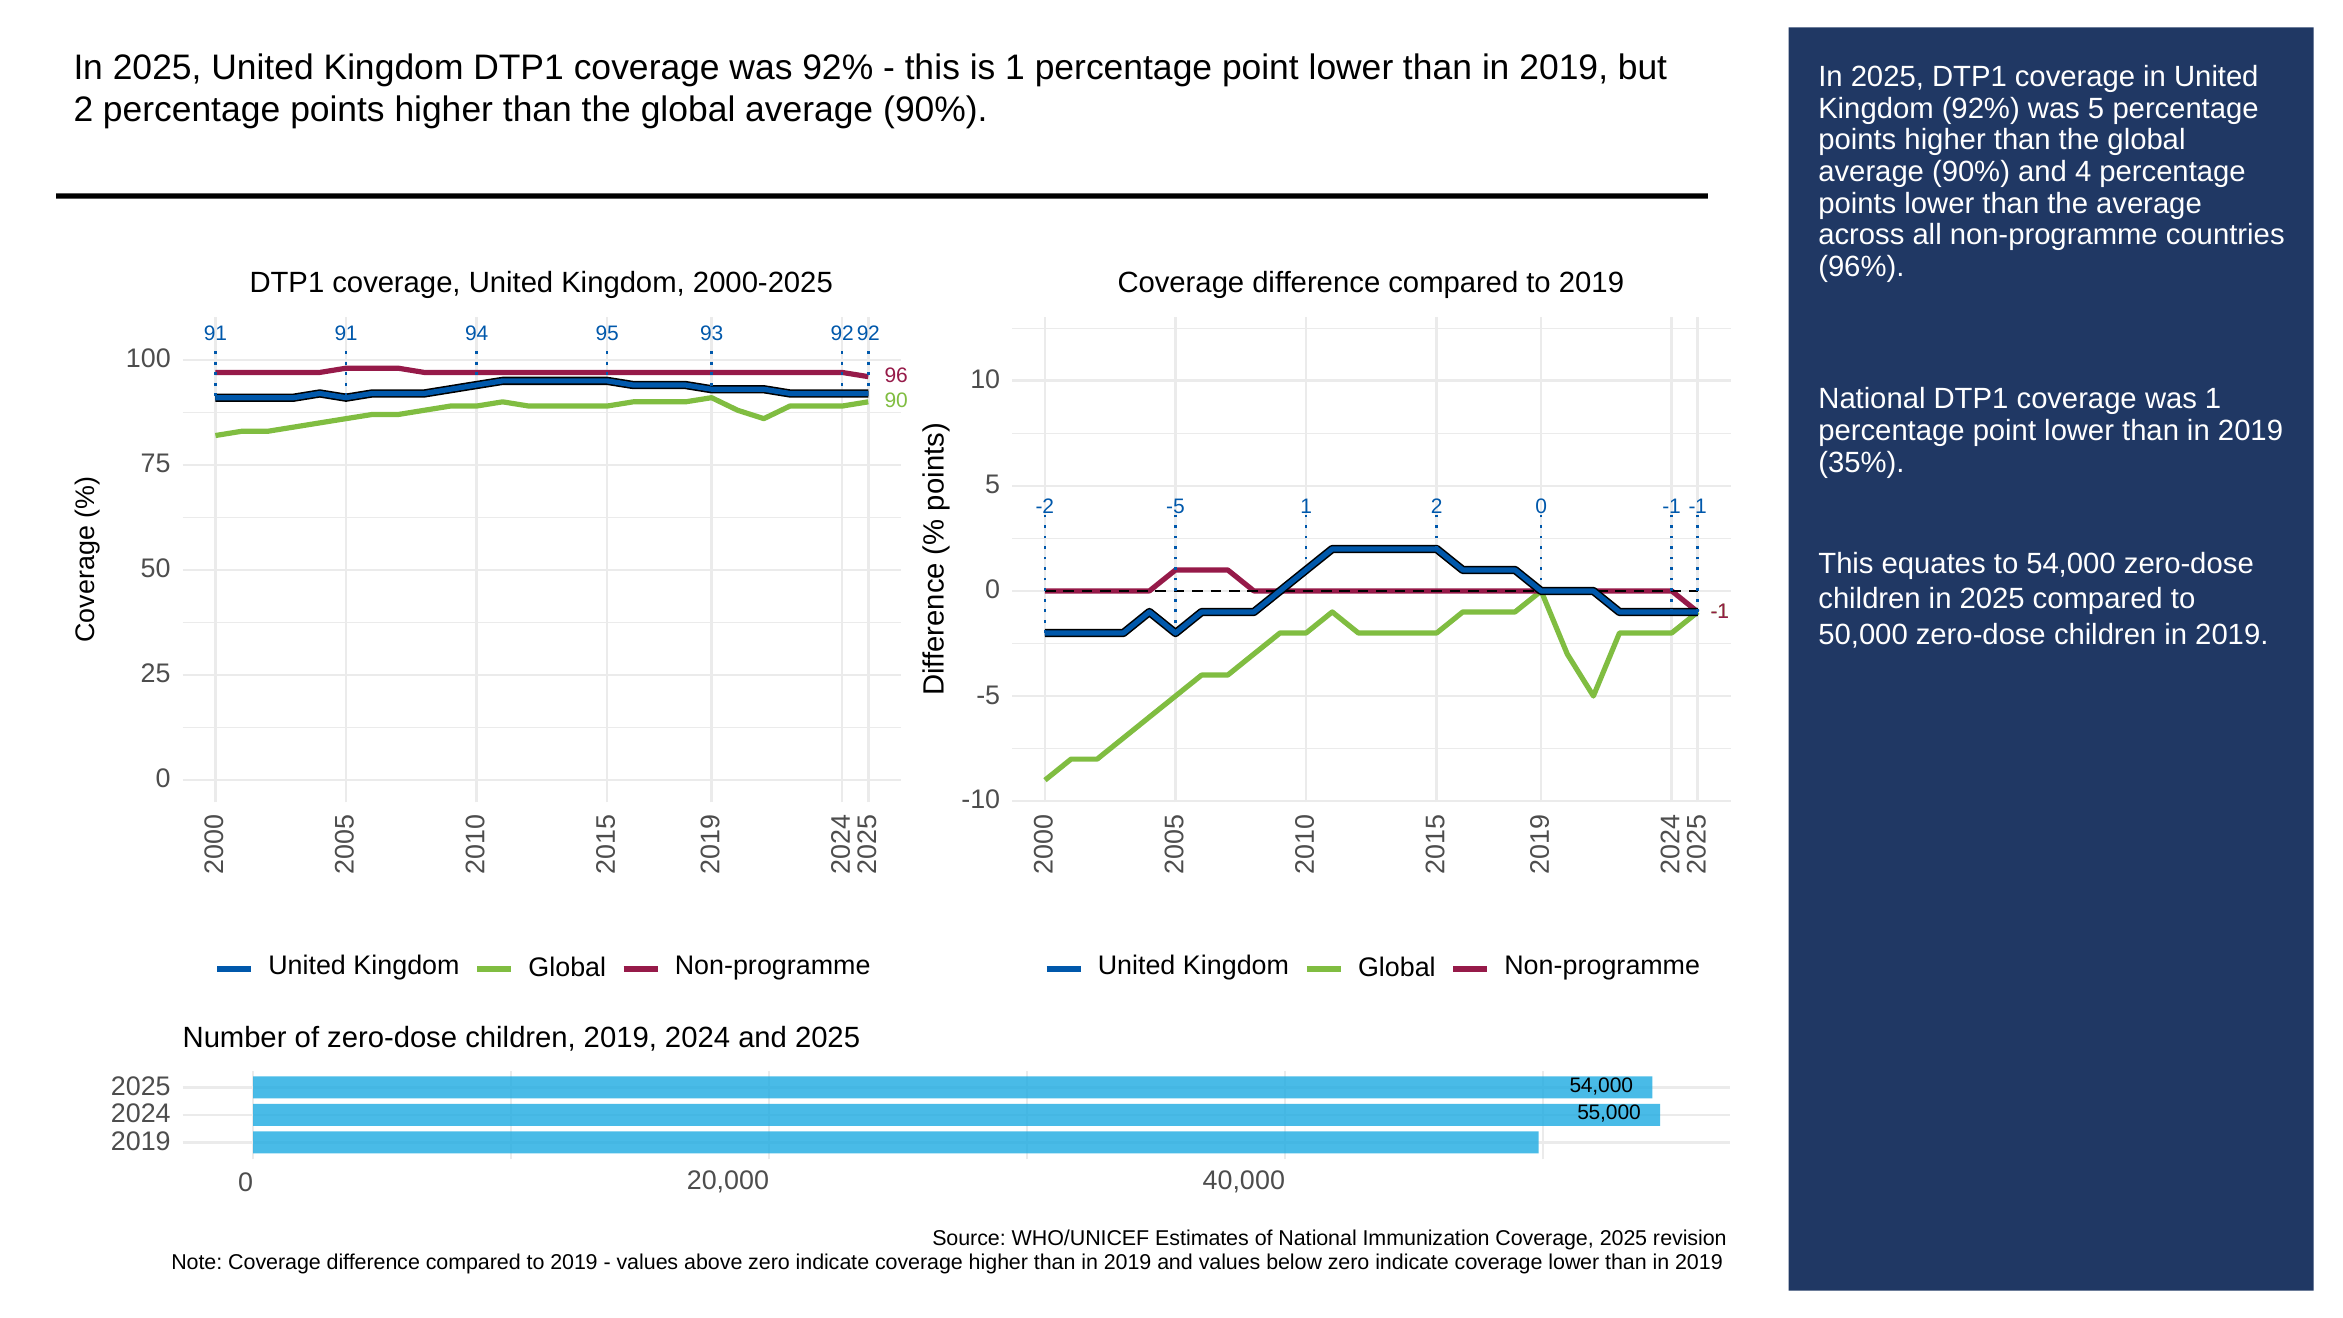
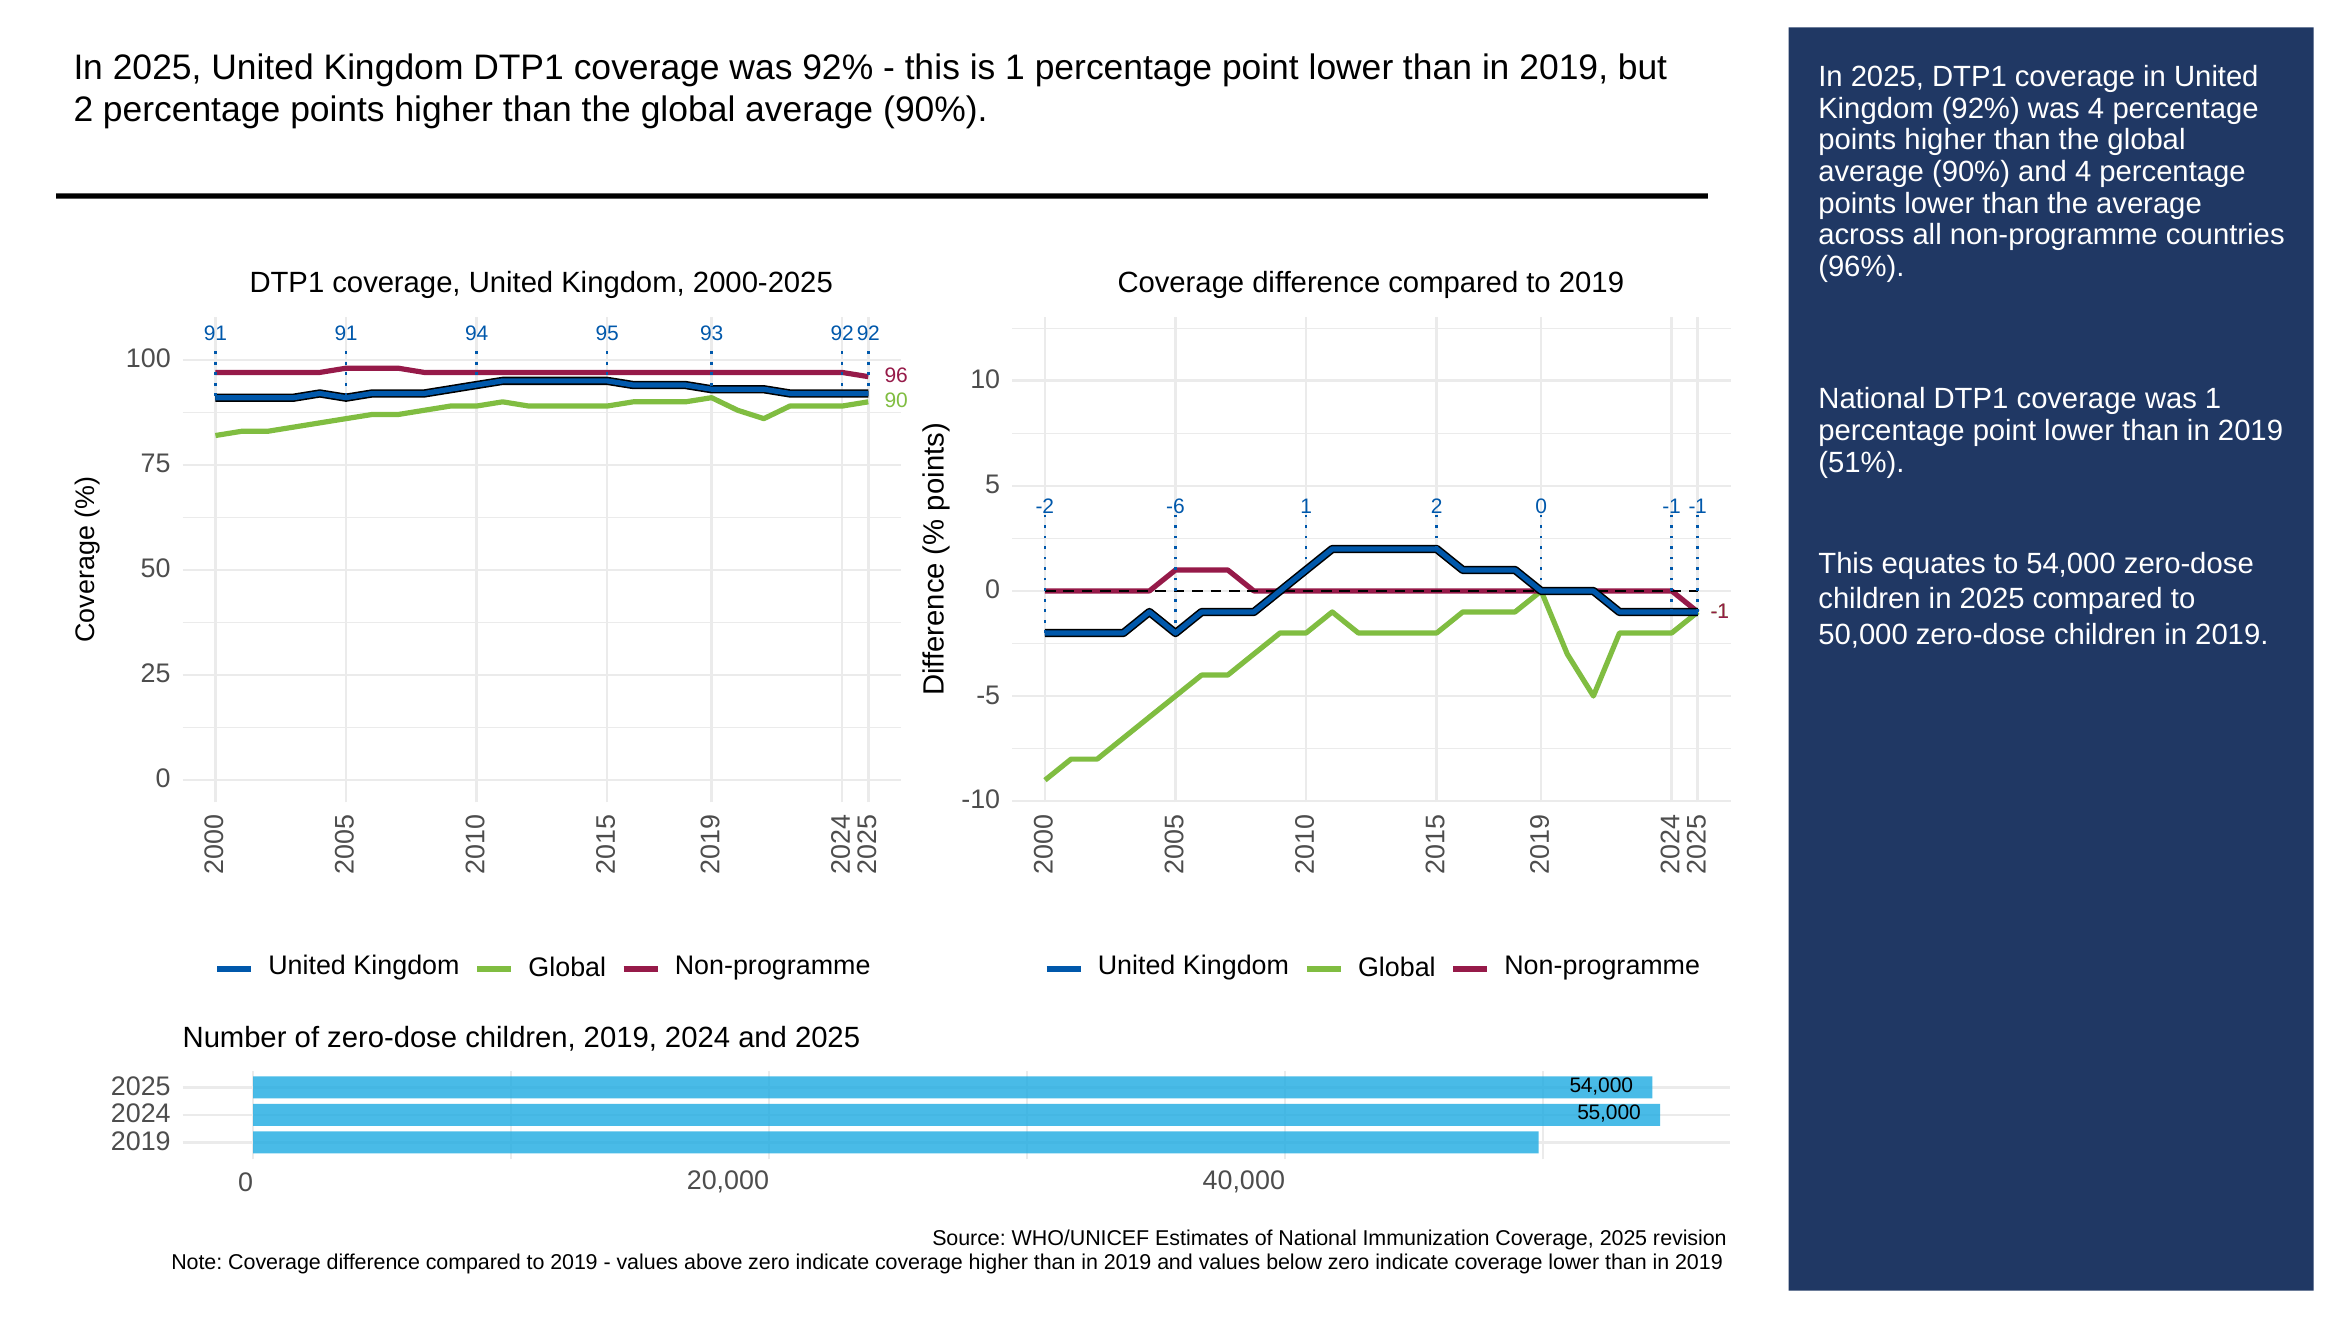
was 5: 5 -> 4
35%: 35% -> 51%
-2 -5: -5 -> -6
